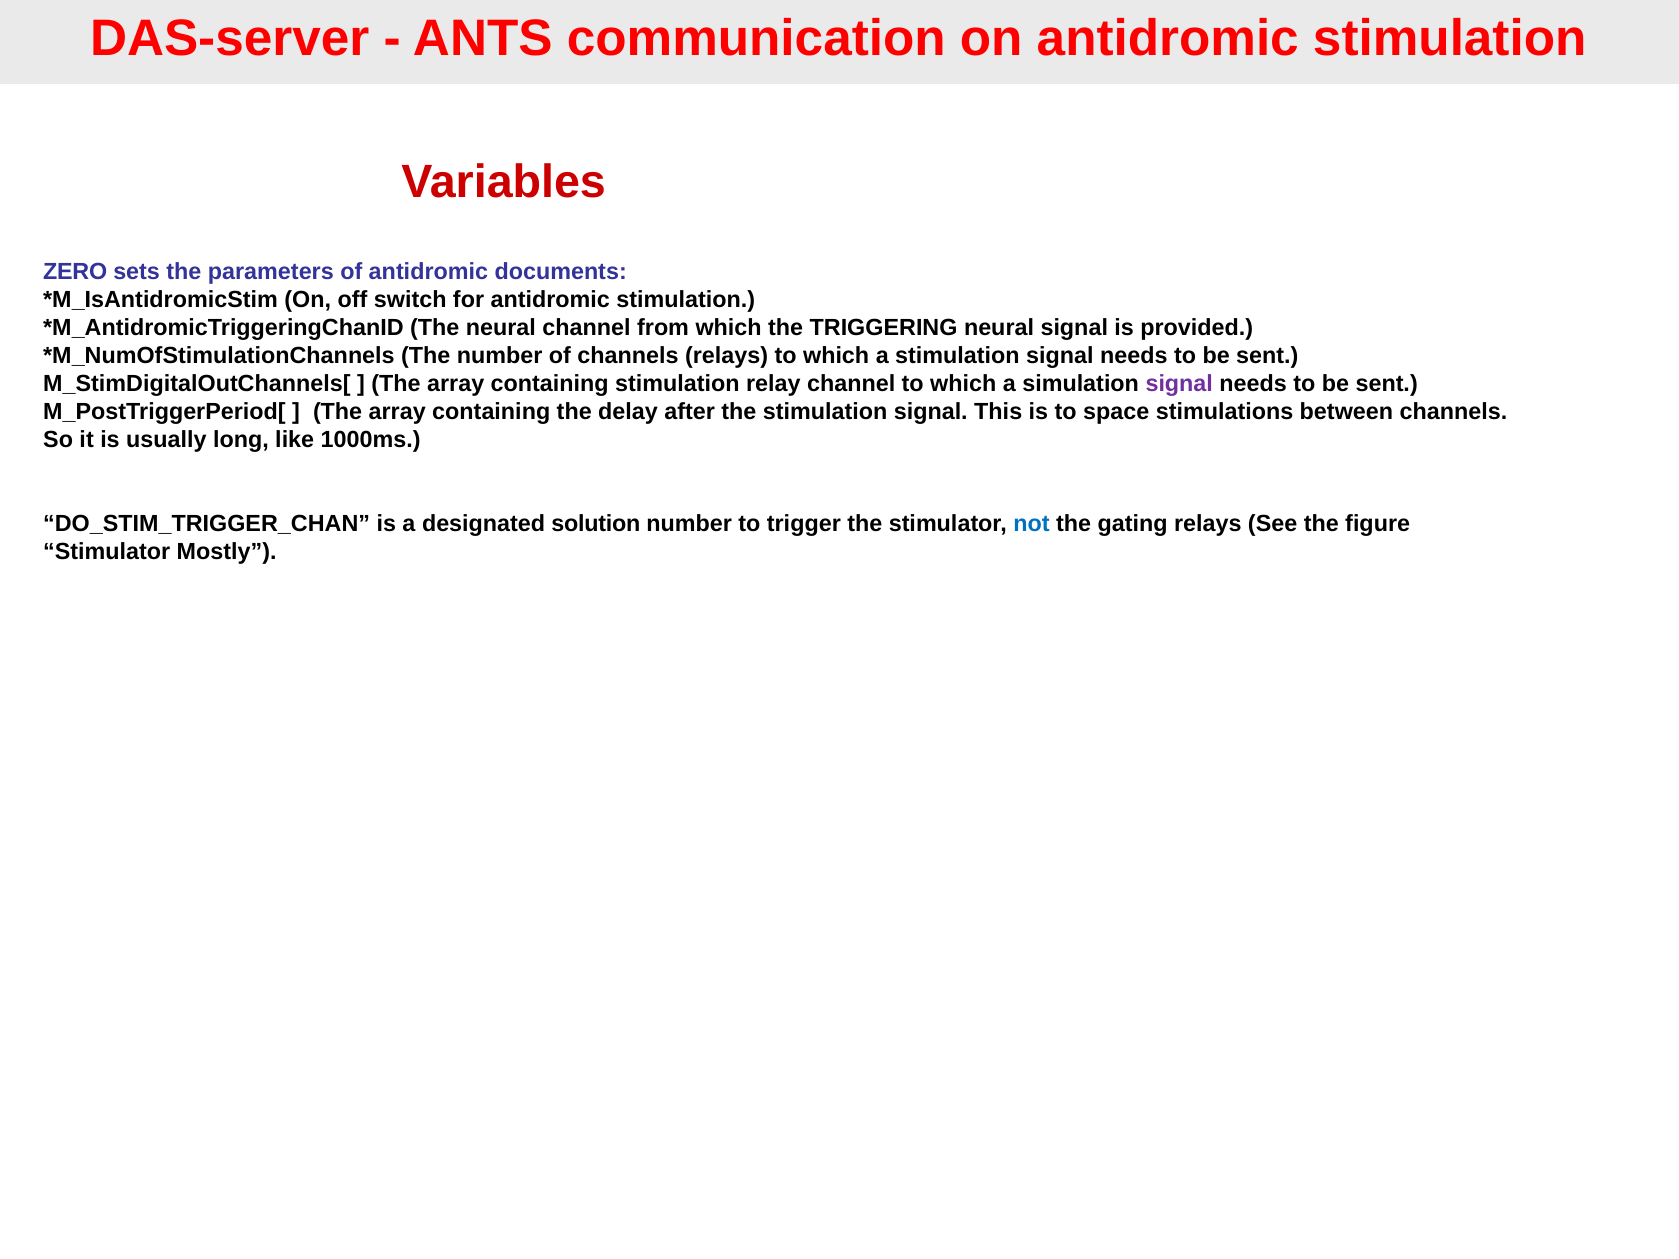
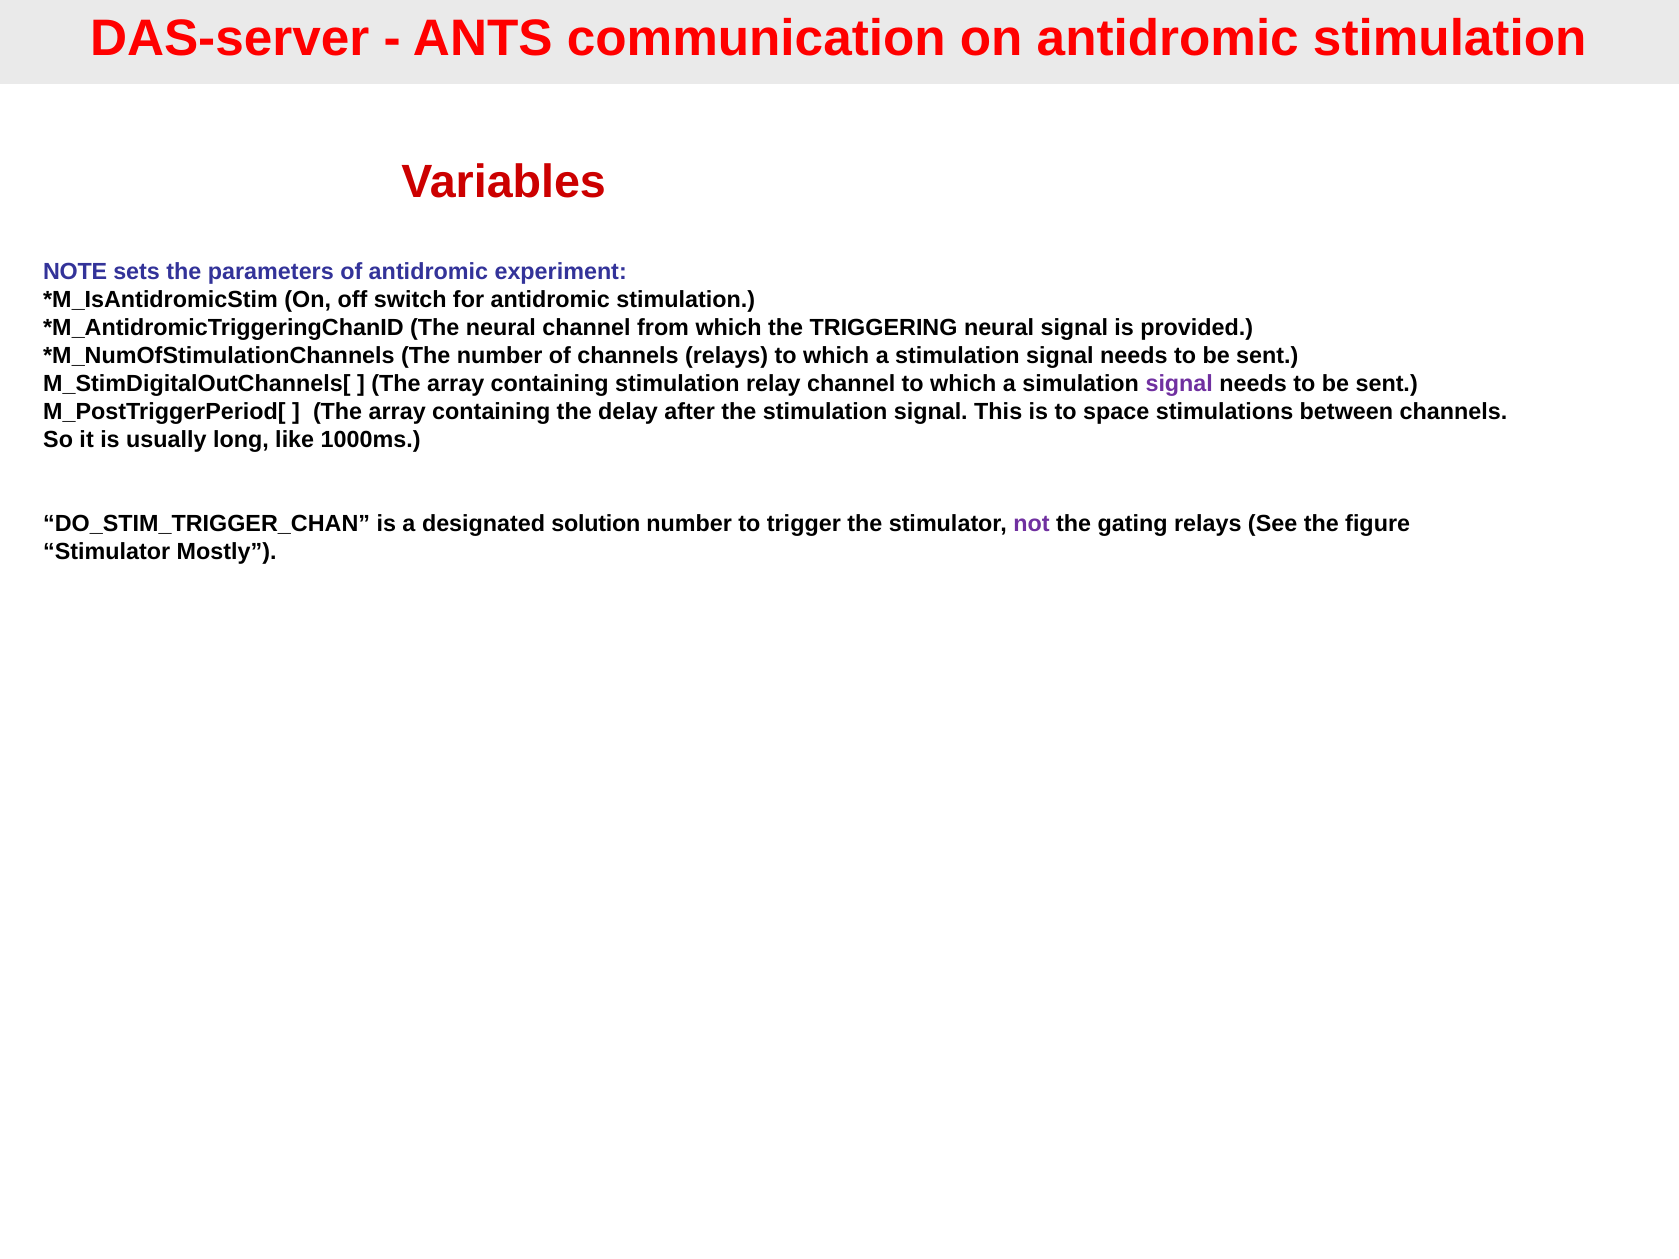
ZERO: ZERO -> NOTE
documents: documents -> experiment
not colour: blue -> purple
